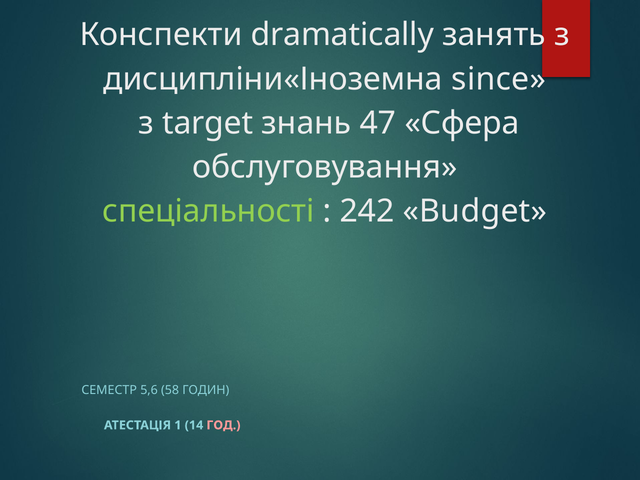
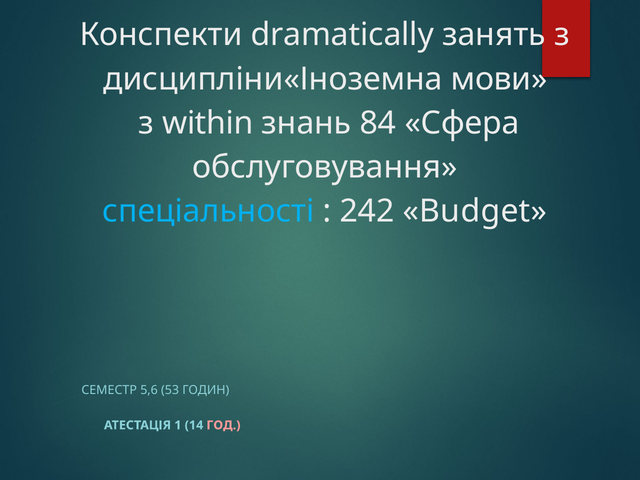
since: since -> мови
target: target -> within
47: 47 -> 84
спеціальності colour: light green -> light blue
58: 58 -> 53
